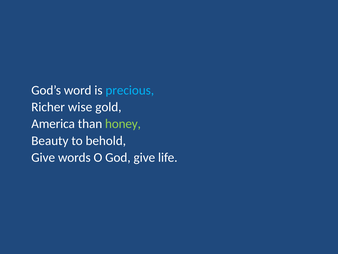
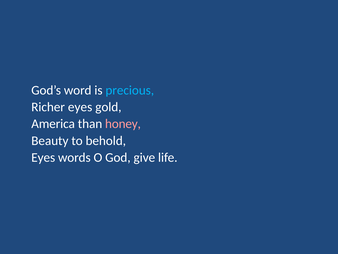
Richer wise: wise -> eyes
honey colour: light green -> pink
Give at (43, 157): Give -> Eyes
